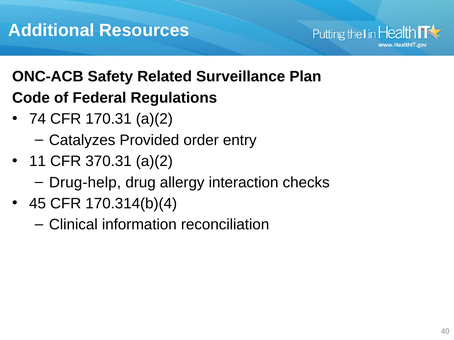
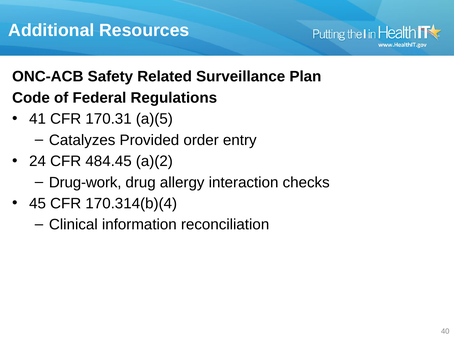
74: 74 -> 41
170.31 a)(2: a)(2 -> a)(5
11: 11 -> 24
370.31: 370.31 -> 484.45
Drug-help: Drug-help -> Drug-work
